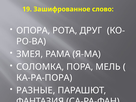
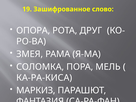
КА-РА-ПОРА: КА-РА-ПОРА -> КА-РА-КИСА
РАЗНЫЕ: РАЗНЫЕ -> МАРКИЗ
